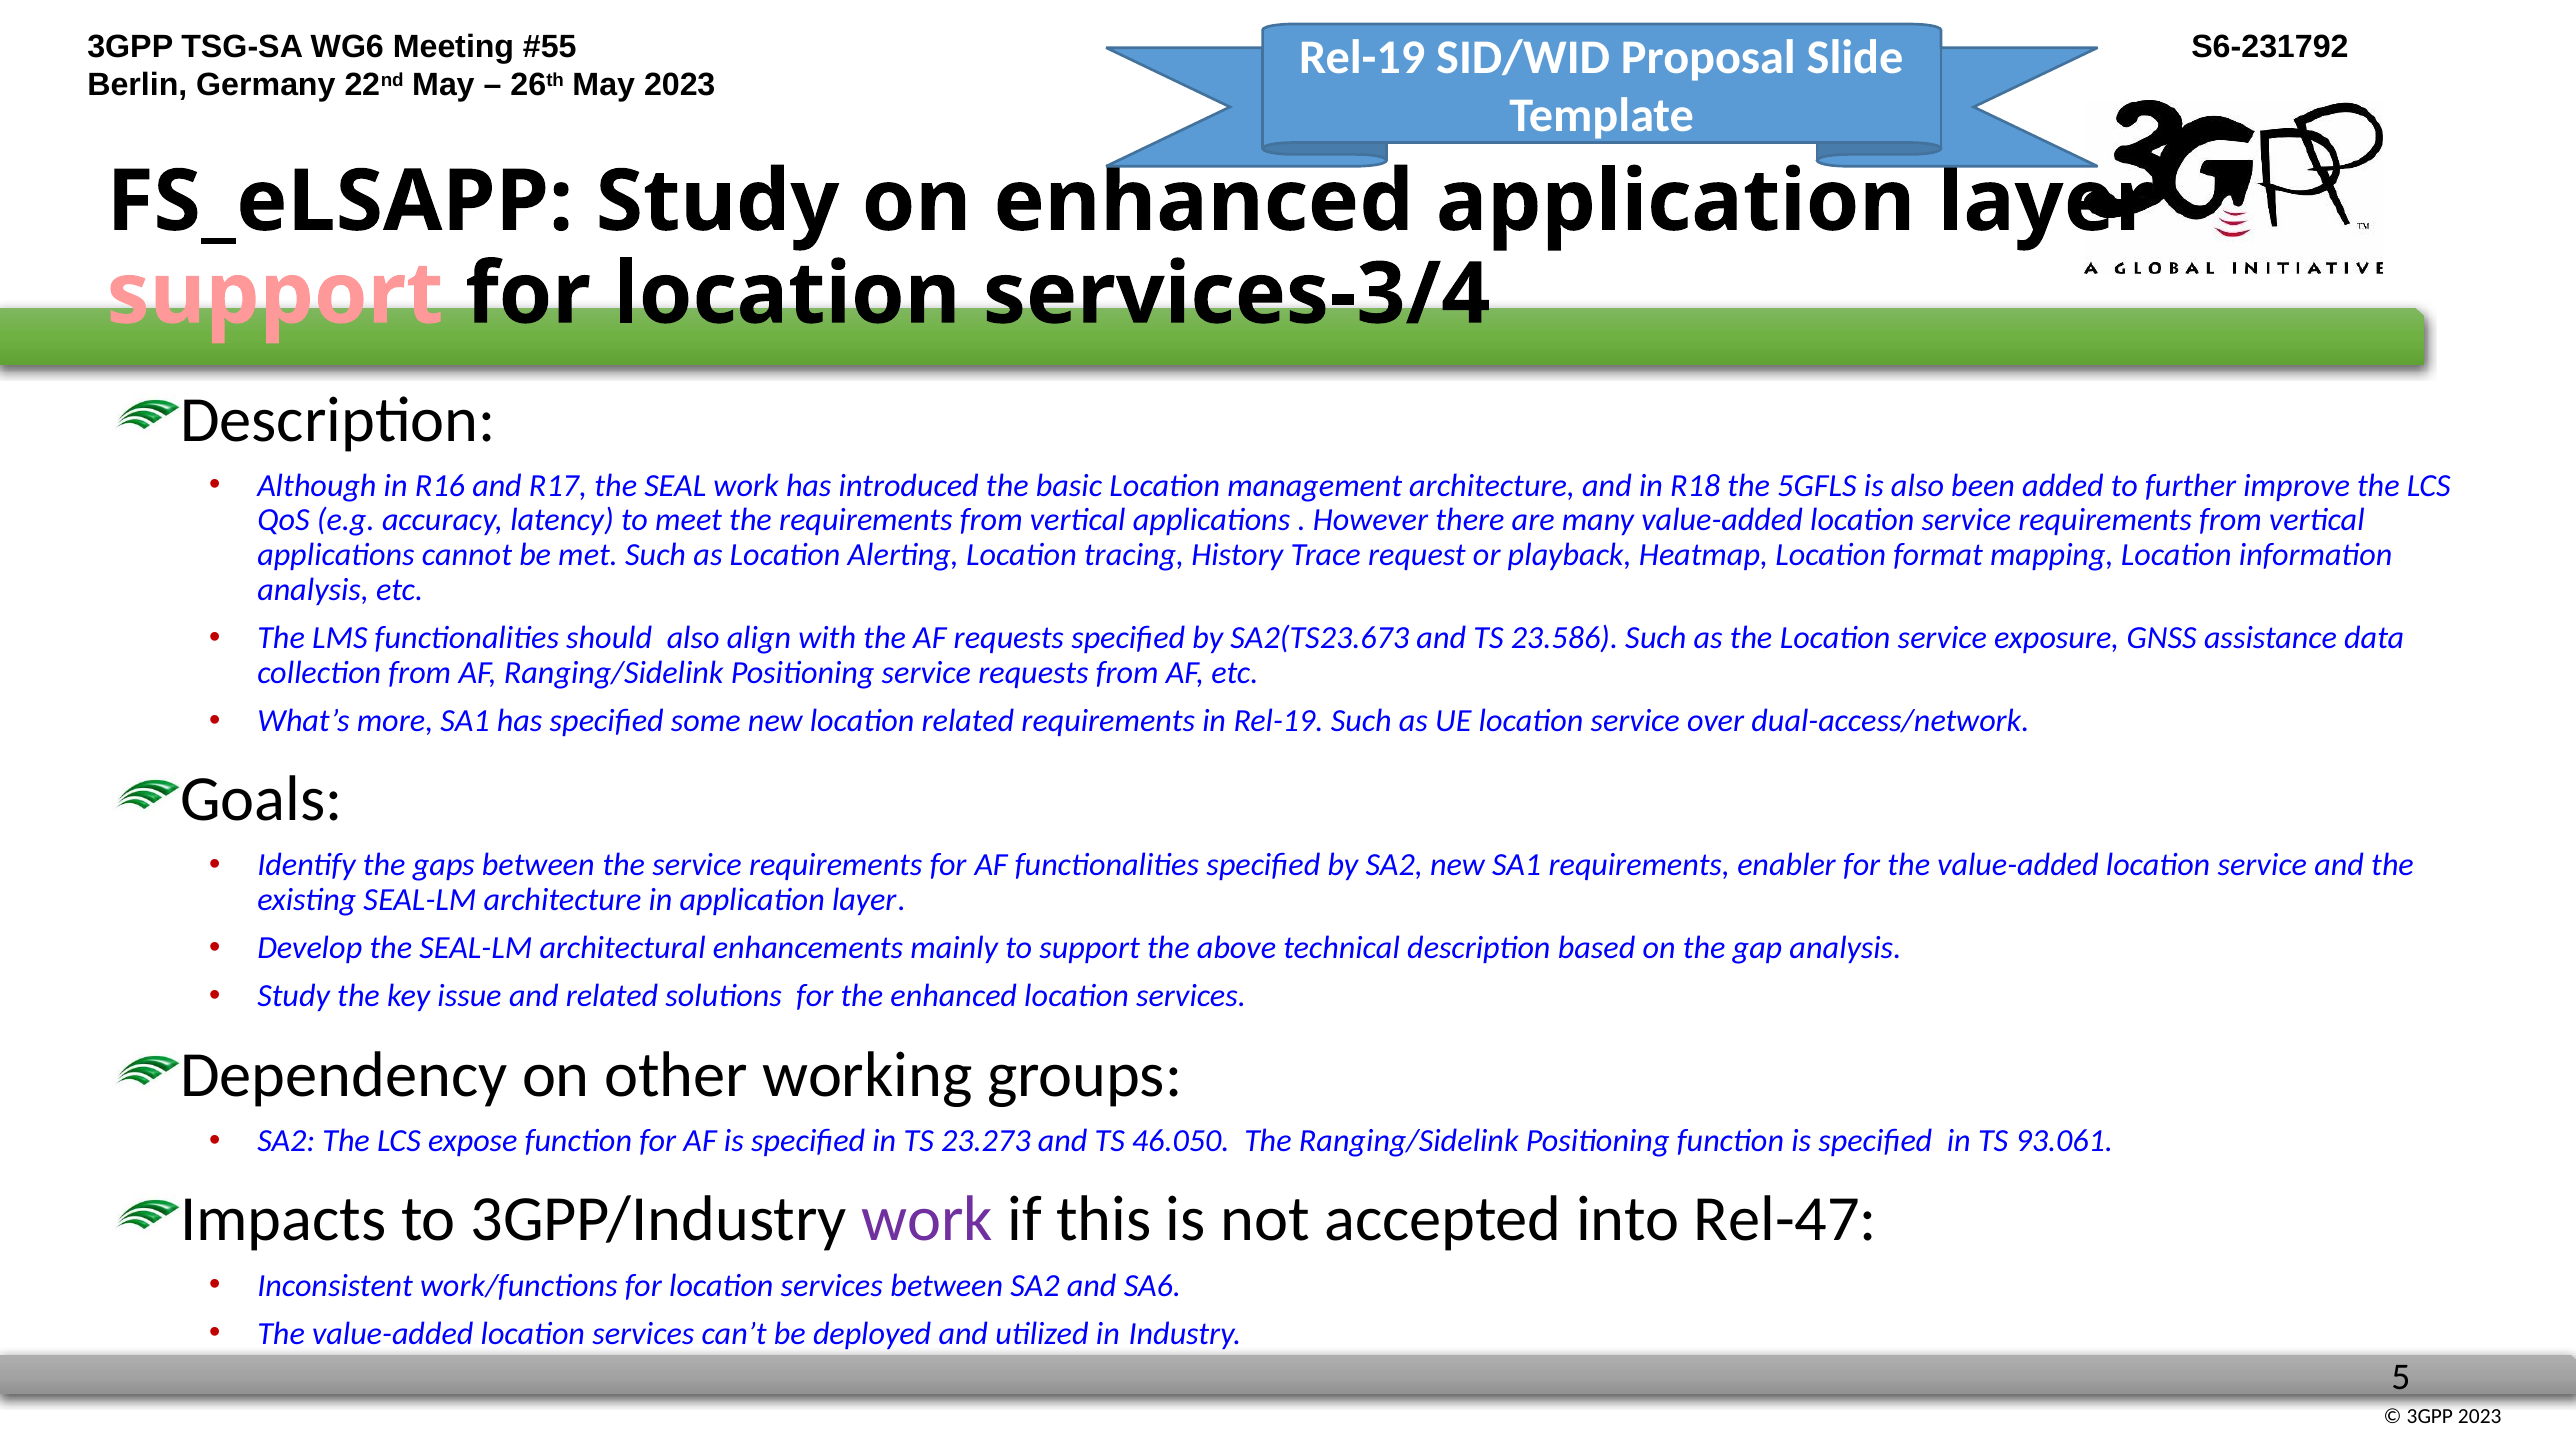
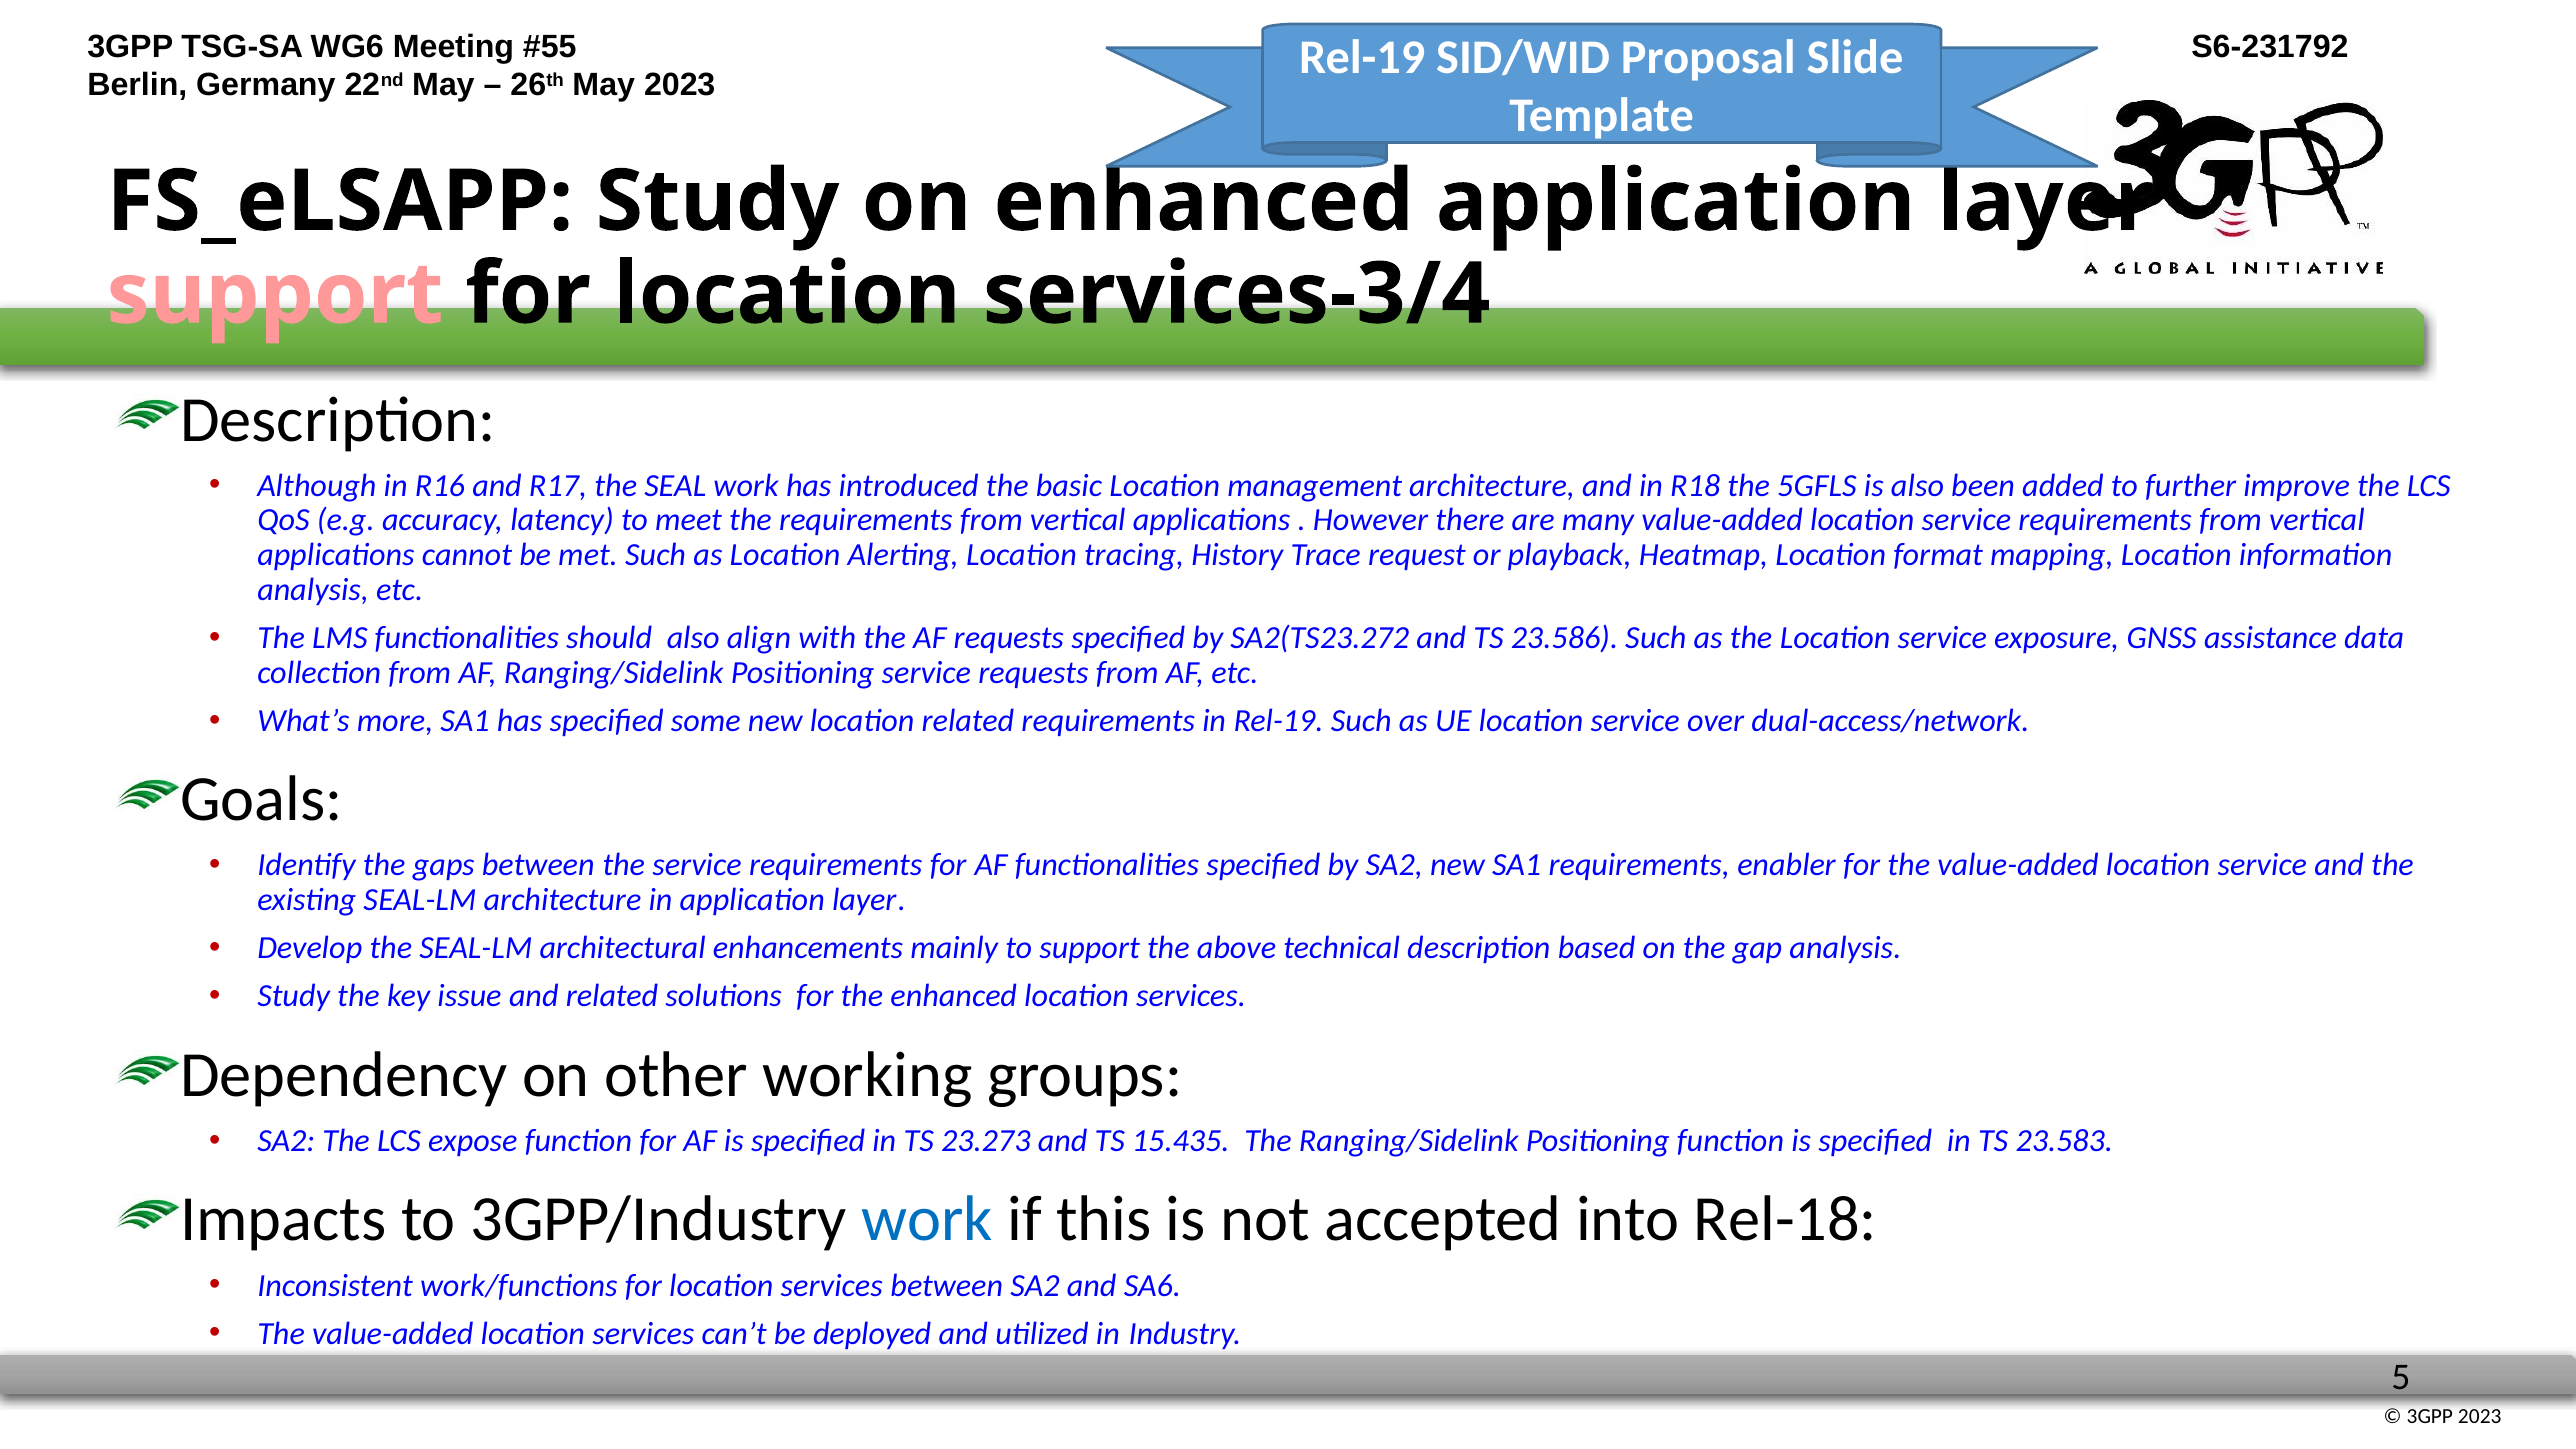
SA2(TS23.673: SA2(TS23.673 -> SA2(TS23.272
46.050: 46.050 -> 15.435
93.061: 93.061 -> 23.583
work at (927, 1220) colour: purple -> blue
Rel-47: Rel-47 -> Rel-18
